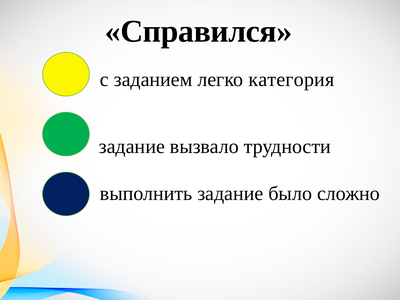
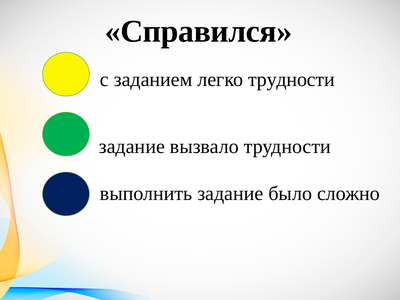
легко категория: категория -> трудности
